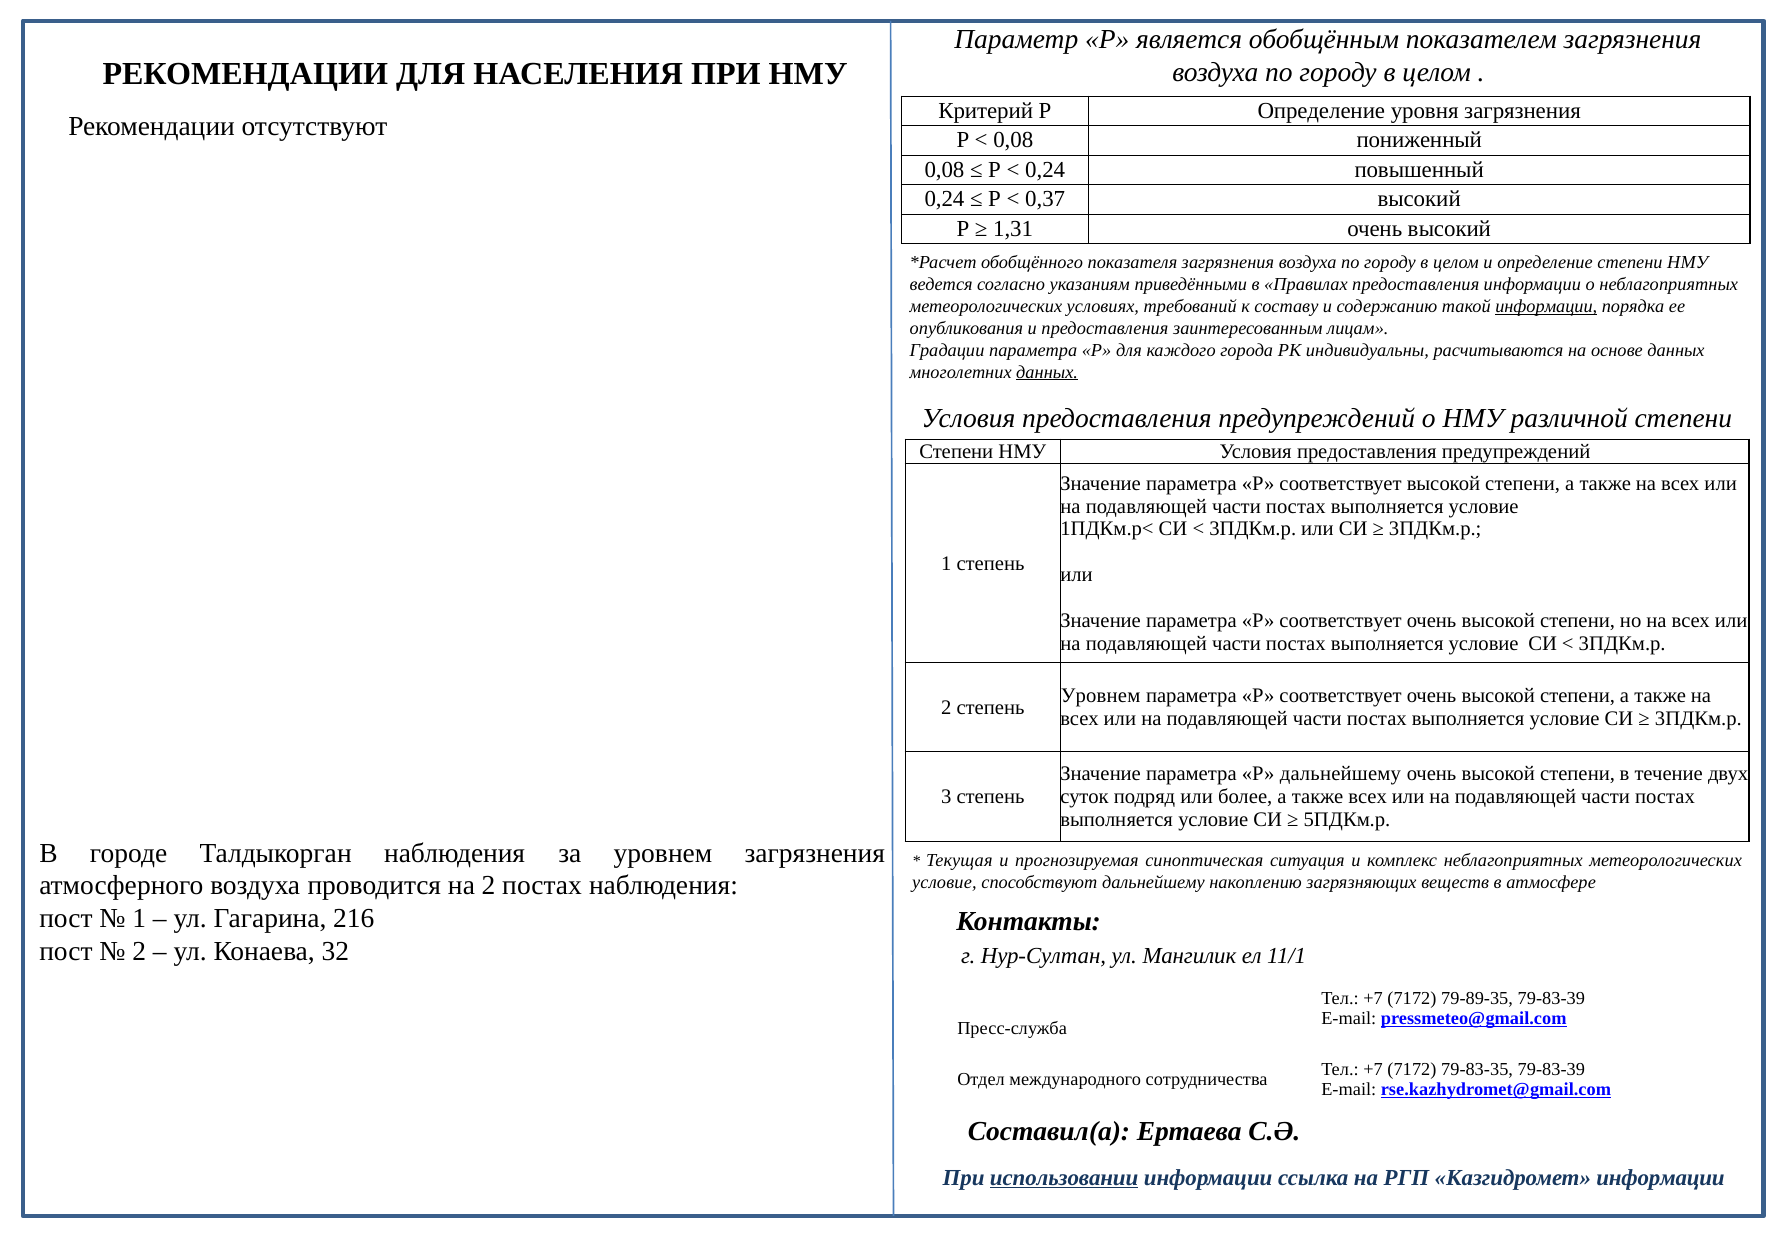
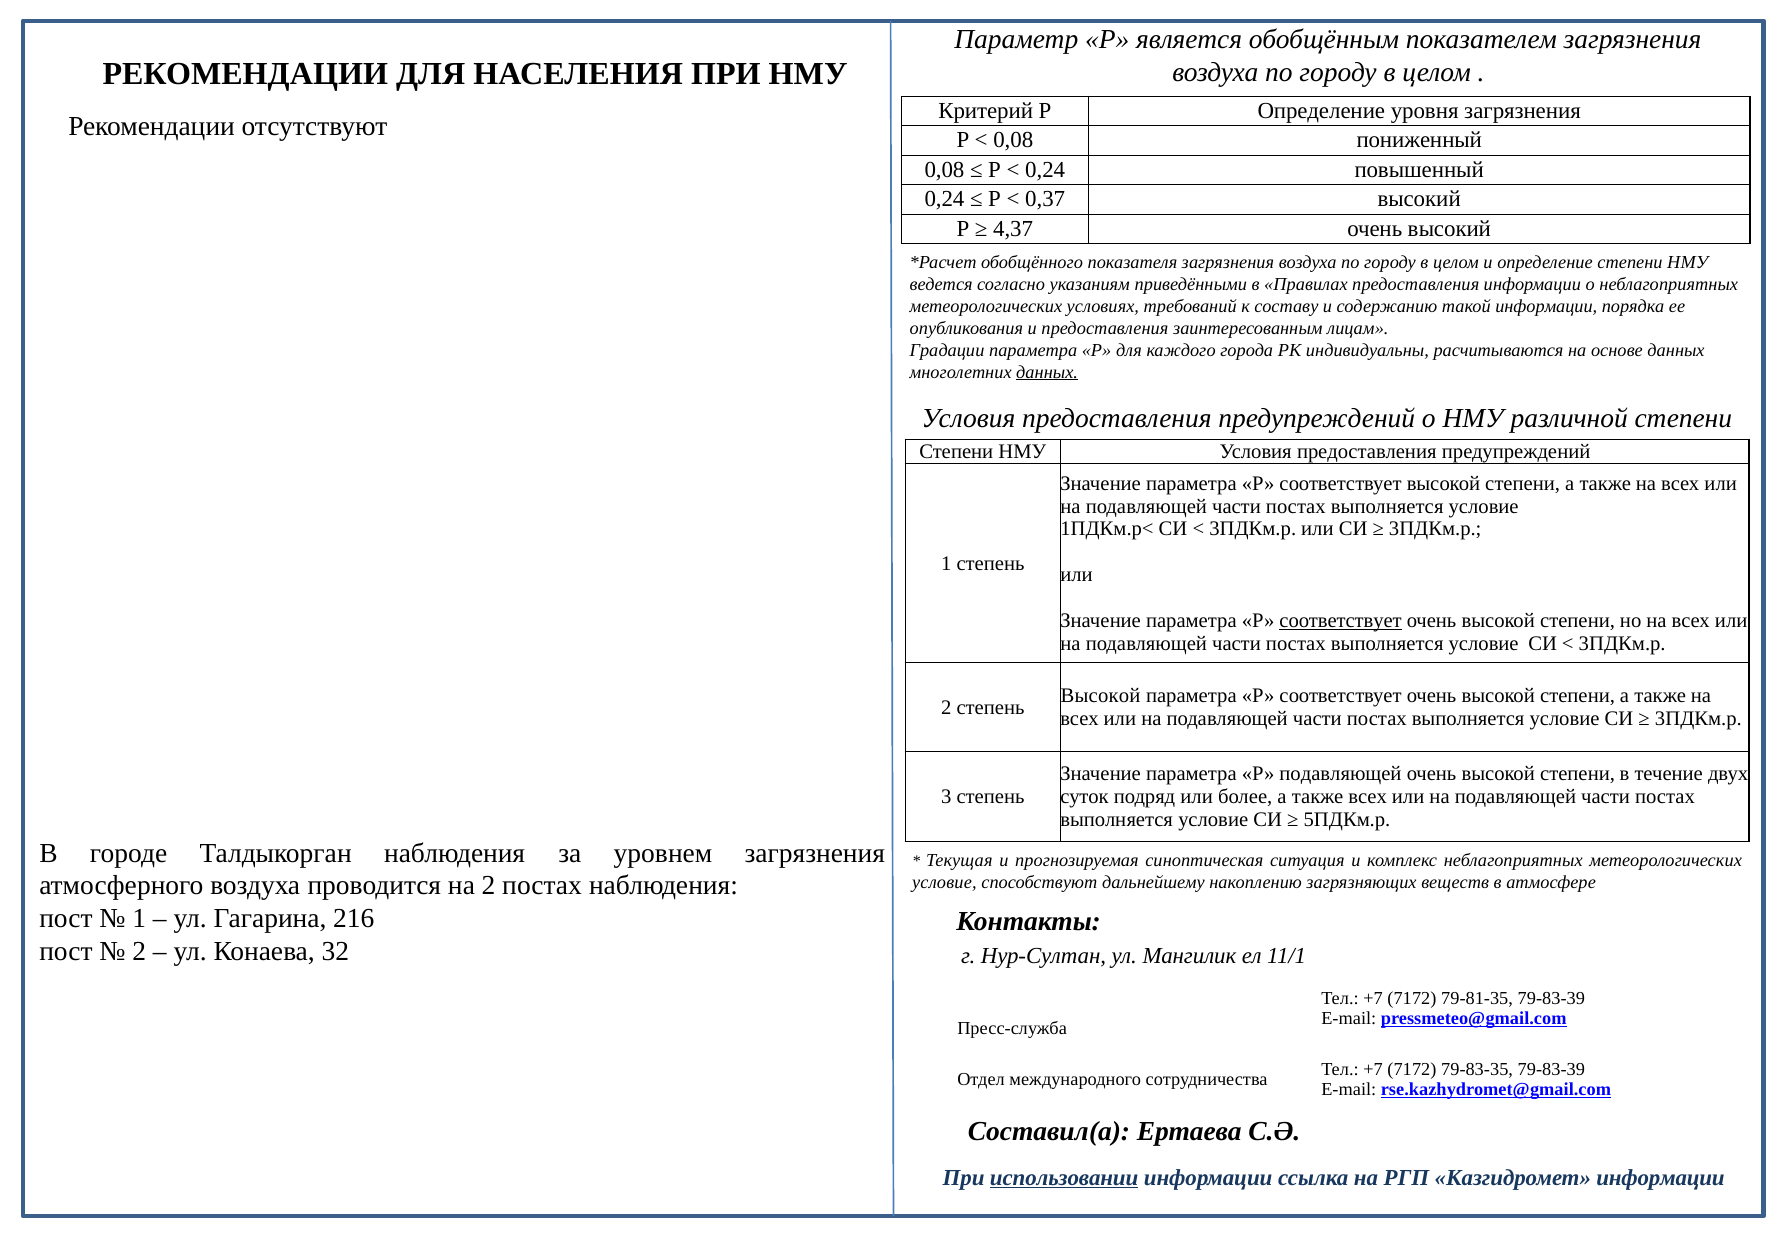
1,31: 1,31 -> 4,37
информации at (1546, 306) underline: present -> none
соответствует at (1341, 621) underline: none -> present
Уровнем at (1101, 696): Уровнем -> Высокой
Р дальнейшему: дальнейшему -> подавляющей
79-89-35: 79-89-35 -> 79-81-35
